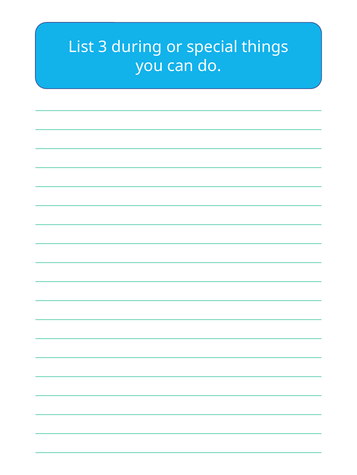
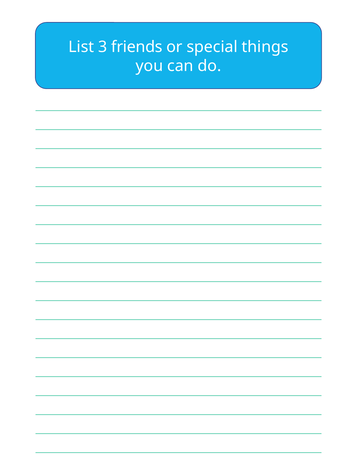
during: during -> friends
